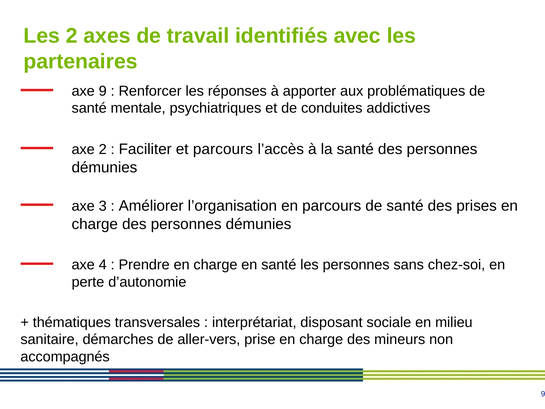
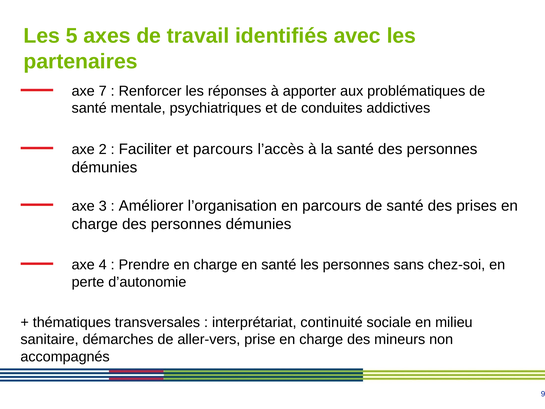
Les 2: 2 -> 5
axe 9: 9 -> 7
disposant: disposant -> continuité
